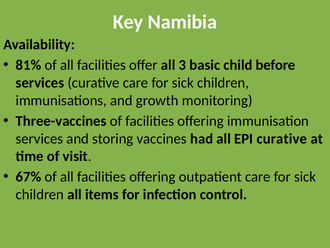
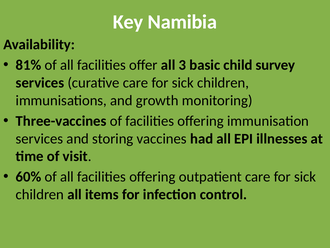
before: before -> survey
EPI curative: curative -> illnesses
67%: 67% -> 60%
